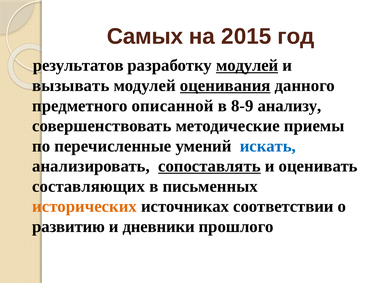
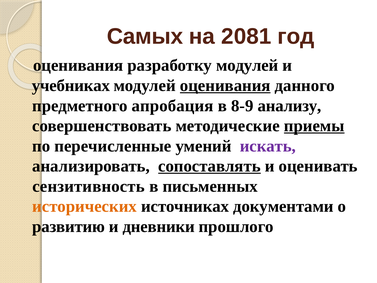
2015: 2015 -> 2081
результатов at (78, 65): результатов -> оценивания
модулей at (247, 65) underline: present -> none
вызывать: вызывать -> учебниках
описанной: описанной -> апробация
приемы underline: none -> present
искать colour: blue -> purple
составляющих: составляющих -> сензитивность
соответствии: соответствии -> документами
